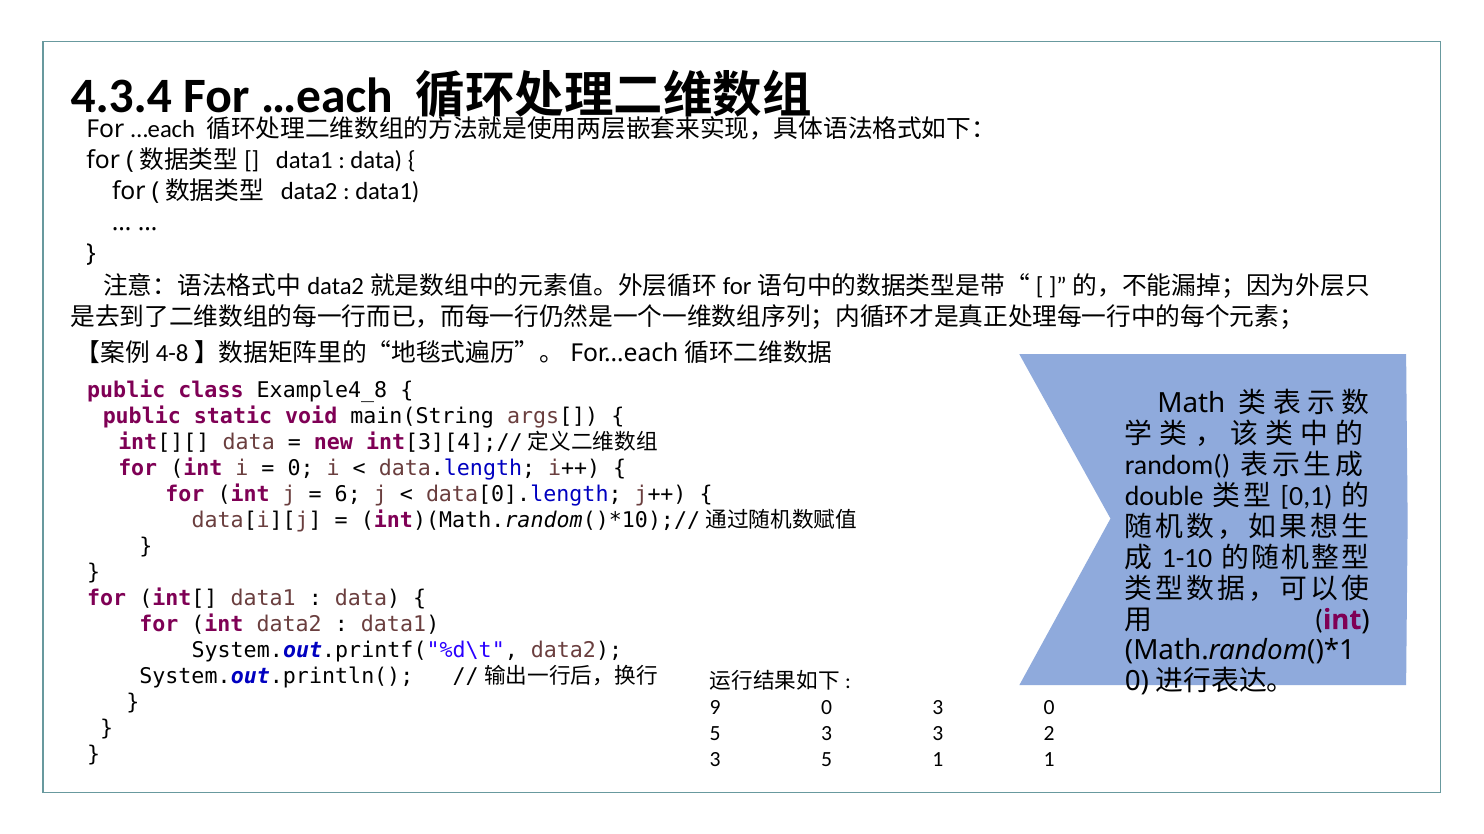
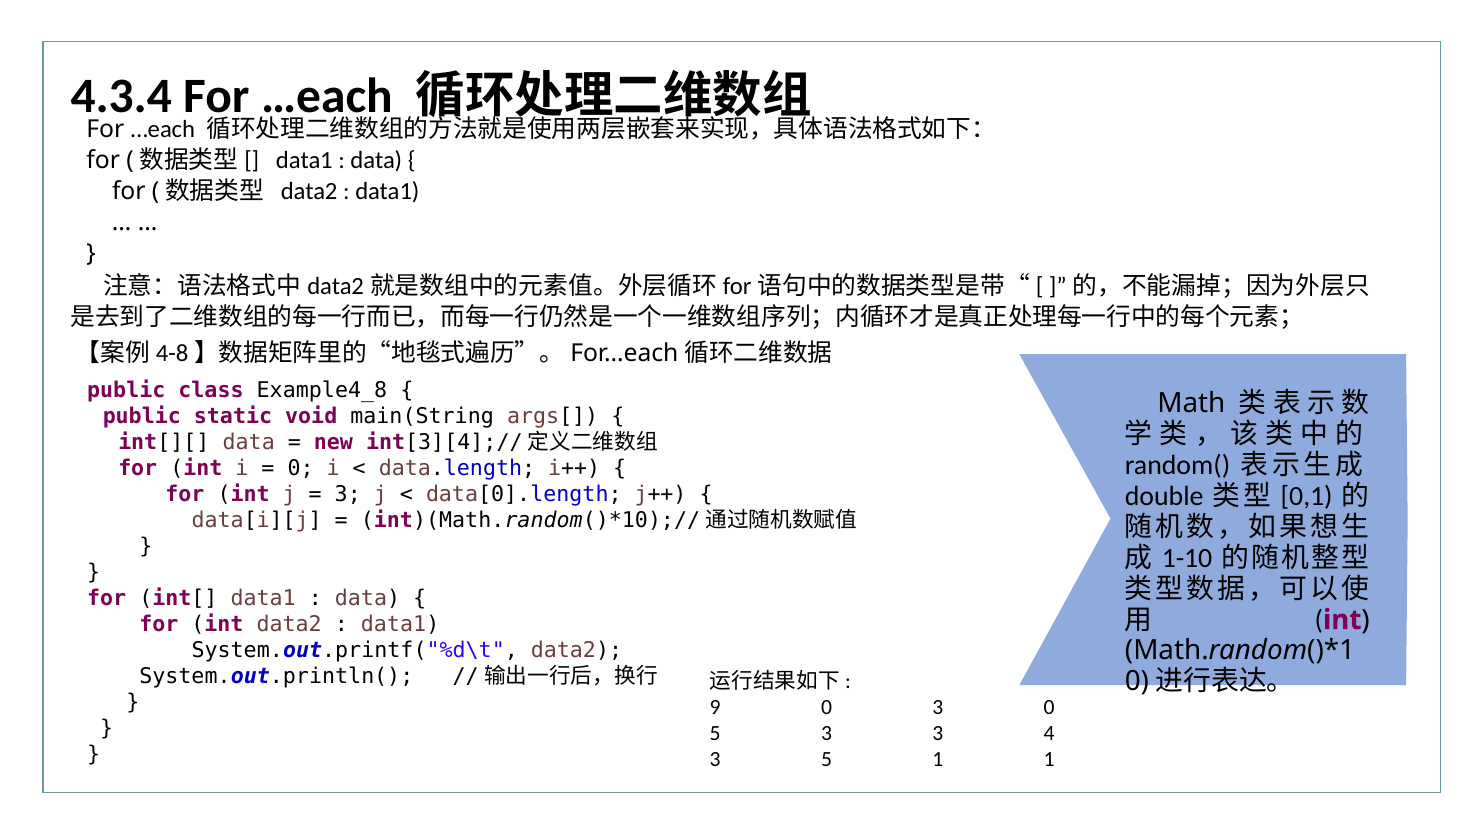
6 at (348, 495): 6 -> 3
2: 2 -> 4
